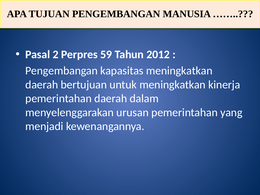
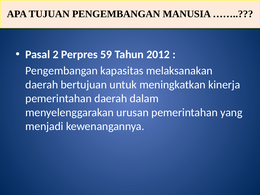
kapasitas meningkatkan: meningkatkan -> melaksanakan
